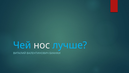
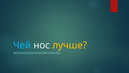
лучше colour: light blue -> yellow
